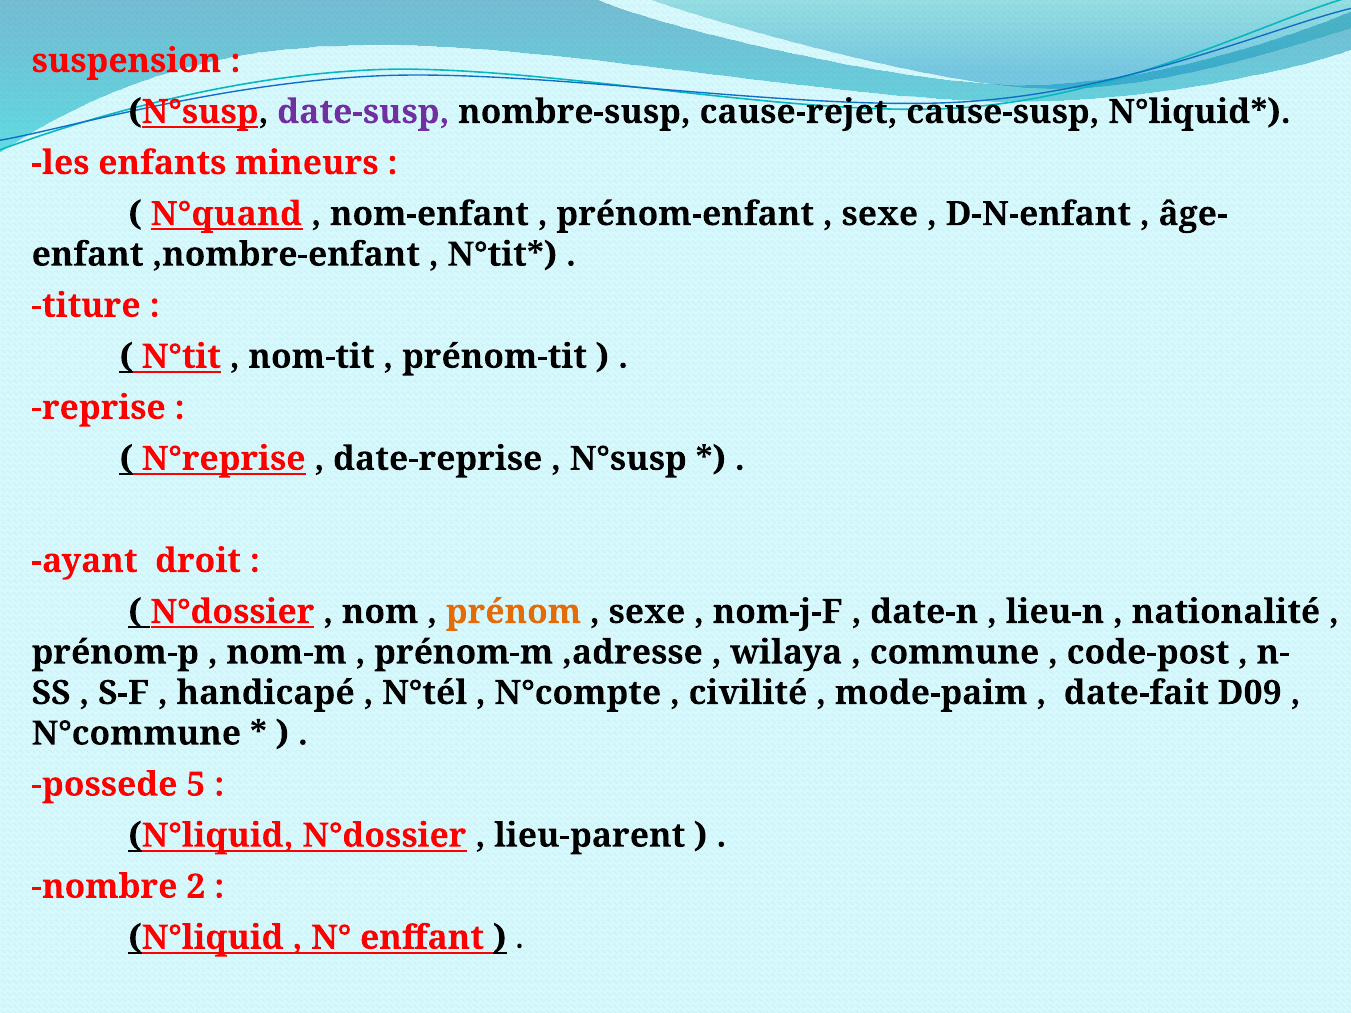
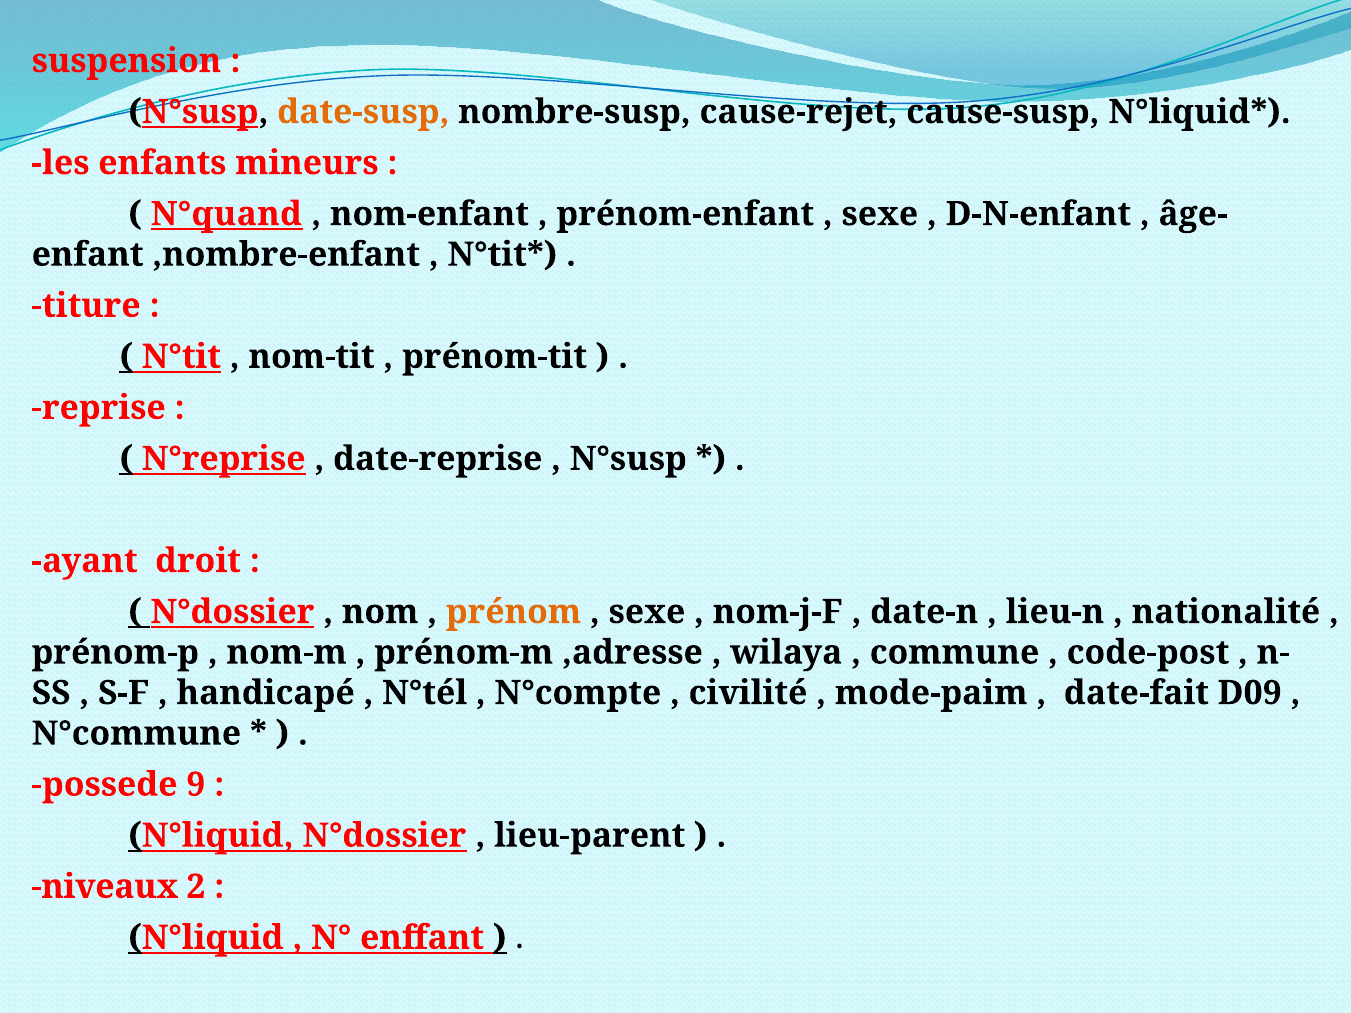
date-susp colour: purple -> orange
5: 5 -> 9
nombre: nombre -> niveaux
